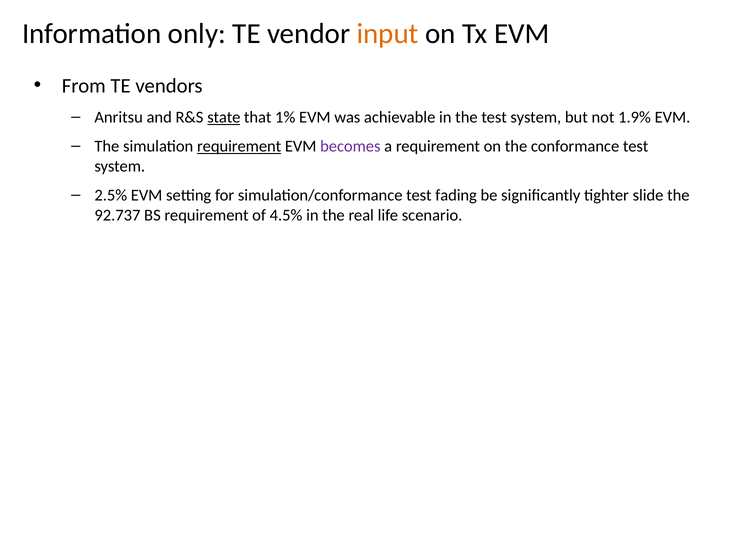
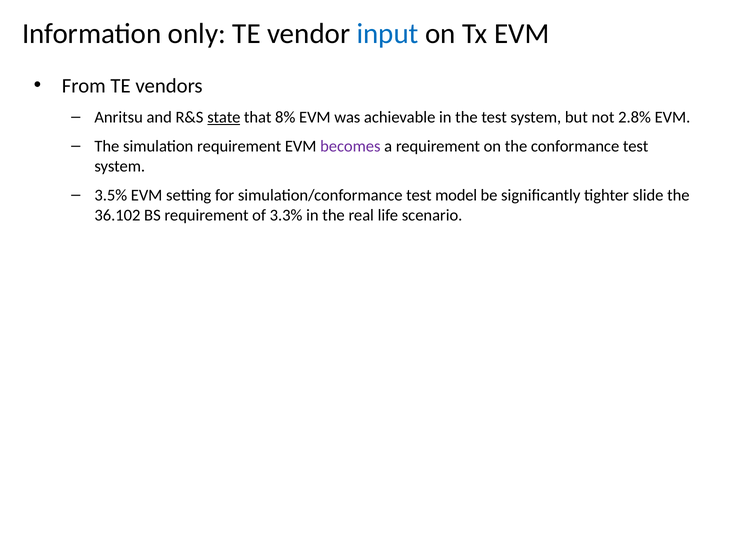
input colour: orange -> blue
1%: 1% -> 8%
1.9%: 1.9% -> 2.8%
requirement at (239, 147) underline: present -> none
2.5%: 2.5% -> 3.5%
fading: fading -> model
92.737: 92.737 -> 36.102
4.5%: 4.5% -> 3.3%
